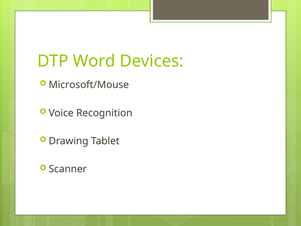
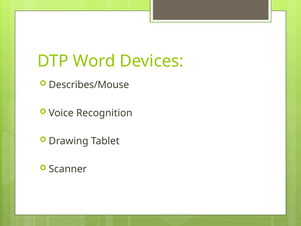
Microsoft/Mouse: Microsoft/Mouse -> Describes/Mouse
